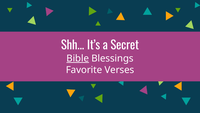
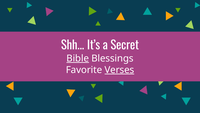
Verses underline: none -> present
